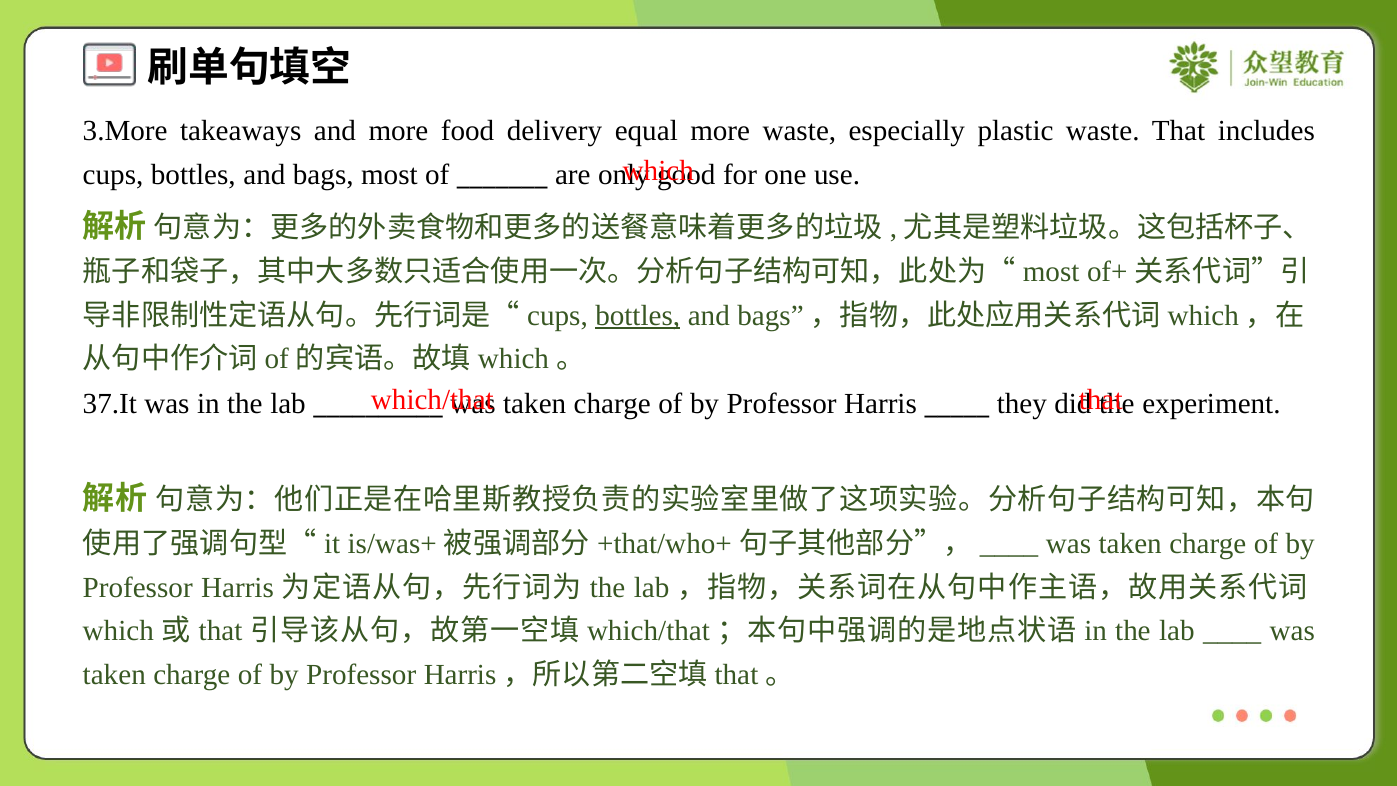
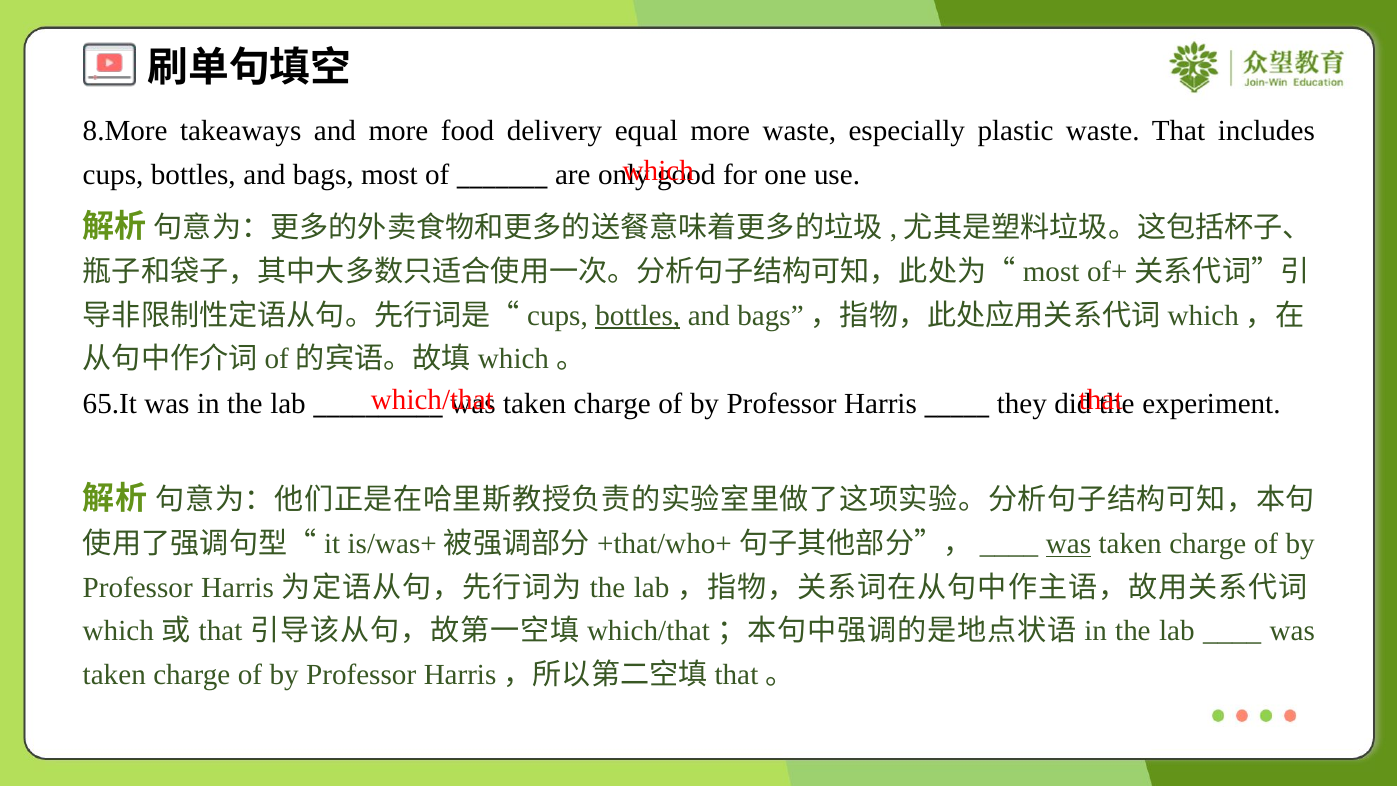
3.More: 3.More -> 8.More
37.It: 37.It -> 65.It
was at (1068, 544) underline: none -> present
